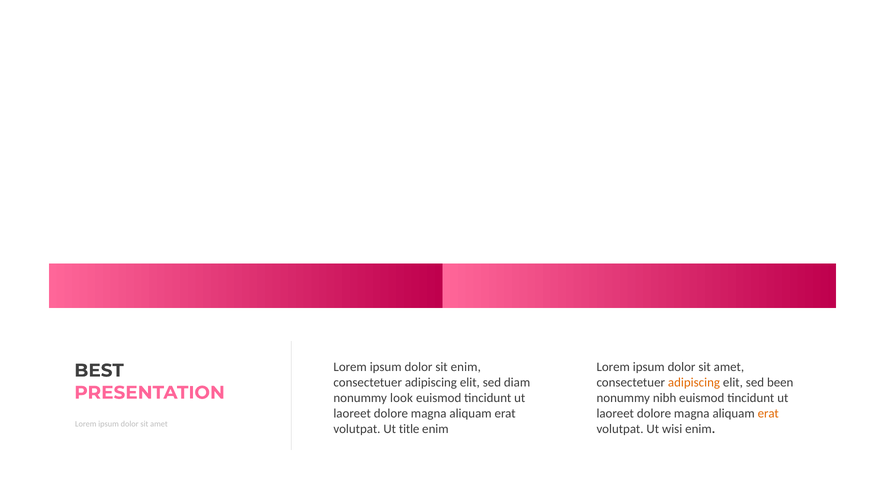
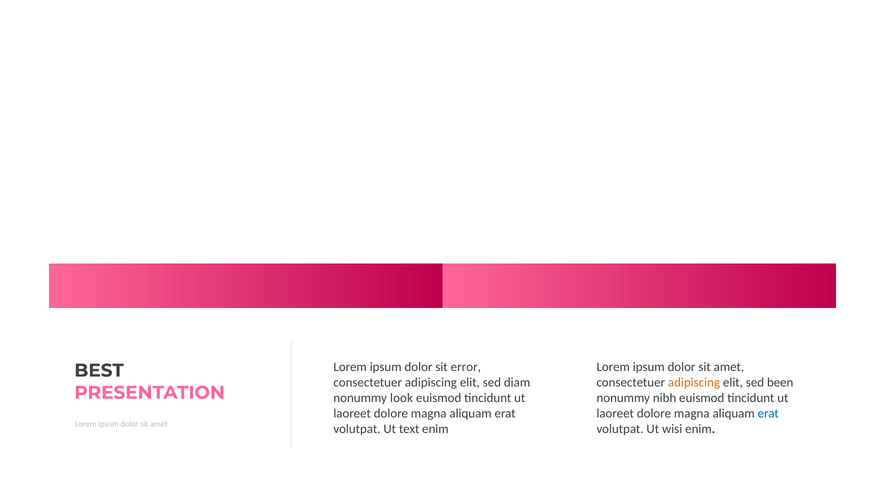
sit enim: enim -> error
erat at (768, 413) colour: orange -> blue
title: title -> text
